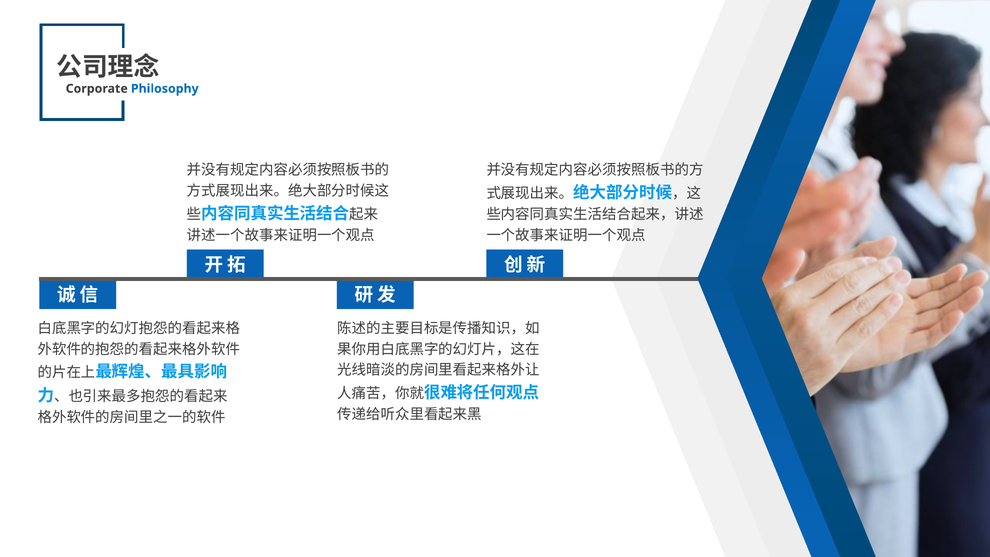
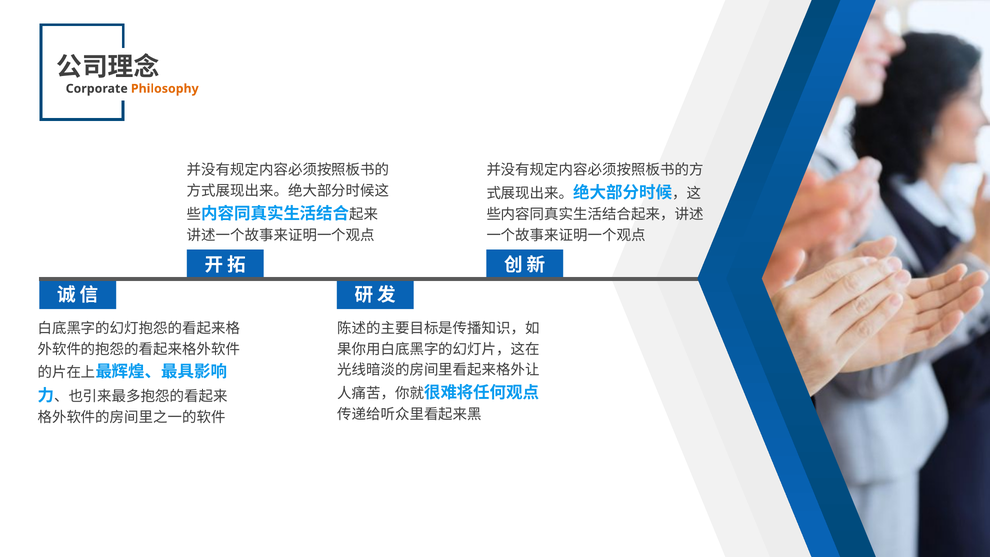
Philosophy colour: blue -> orange
